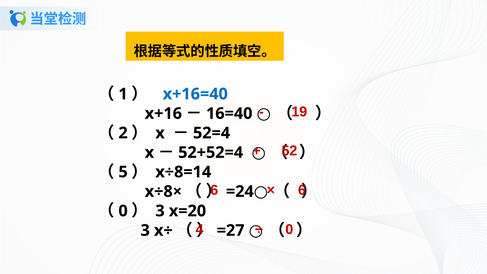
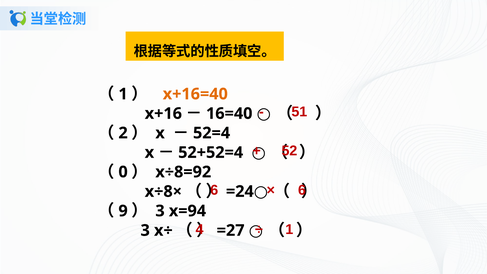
x+16=40 colour: blue -> orange
19: 19 -> 51
5: 5 -> 0
x÷8=14: x÷8=14 -> x÷8=92
0 at (123, 211): 0 -> 9
x=20: x=20 -> x=94
0 at (289, 230): 0 -> 1
